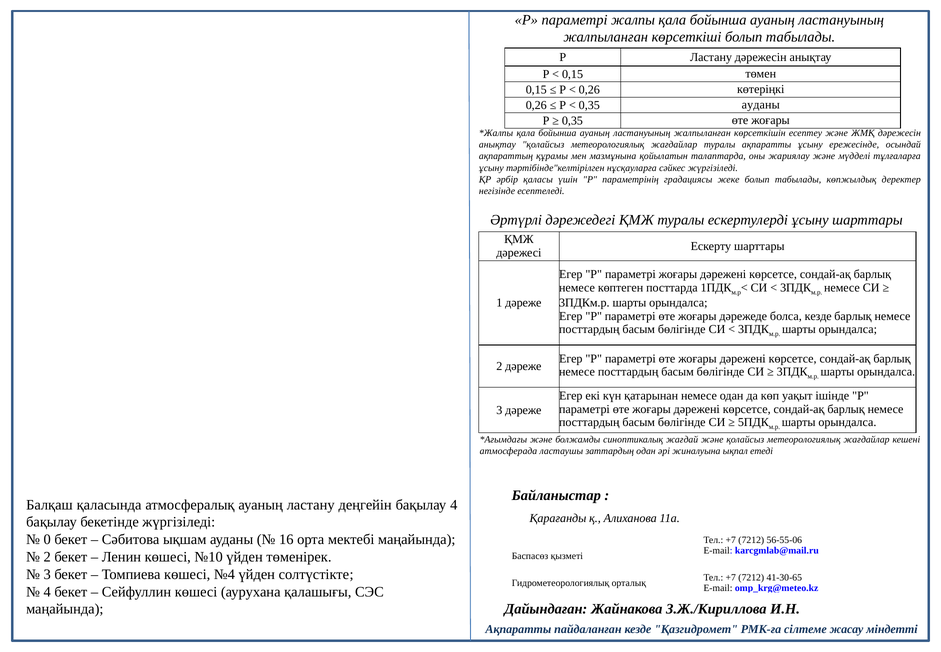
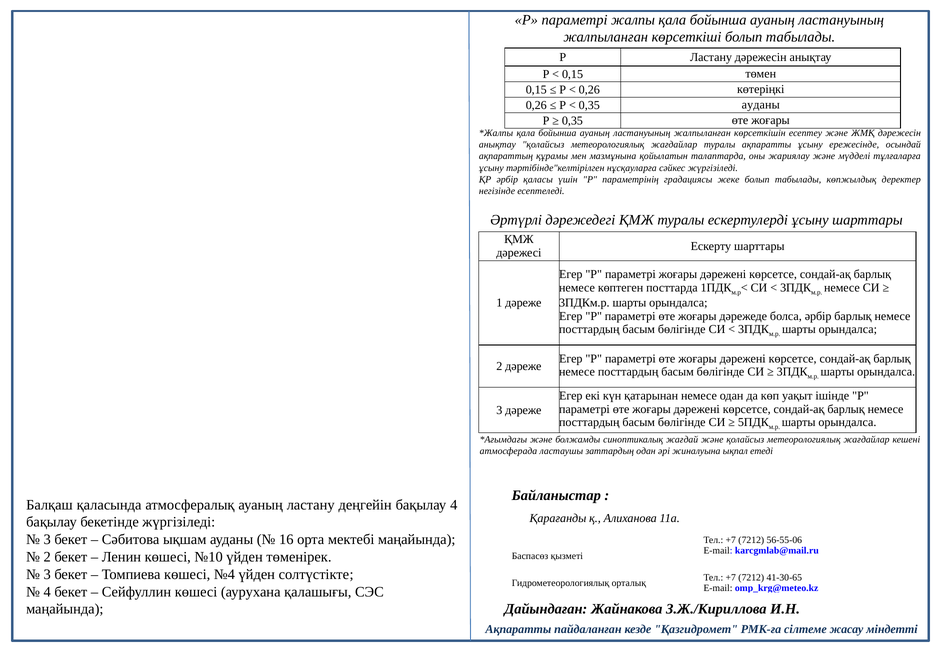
болса кезде: кезде -> әрбір
0 at (47, 539): 0 -> 3
